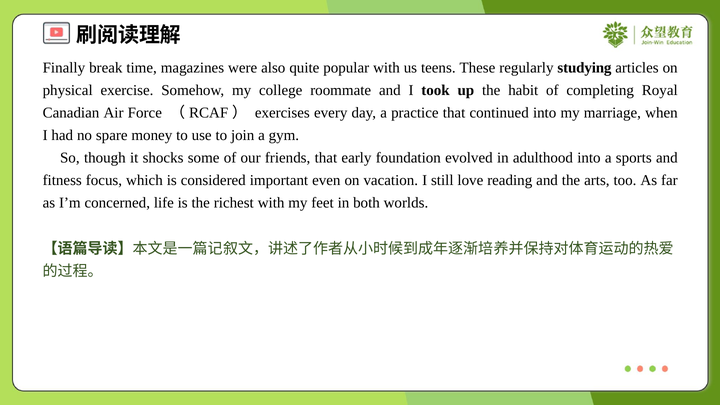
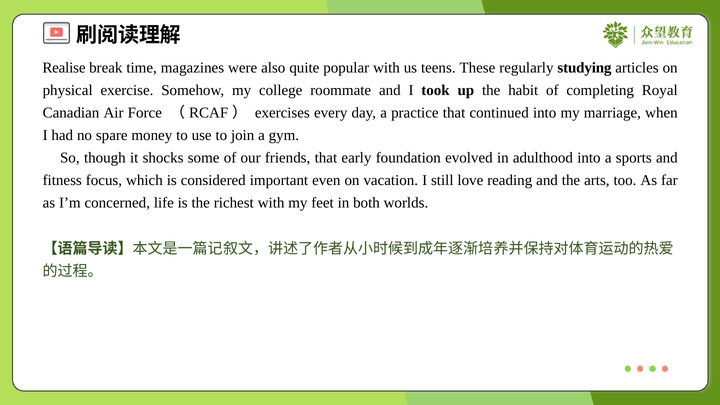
Finally: Finally -> Realise
